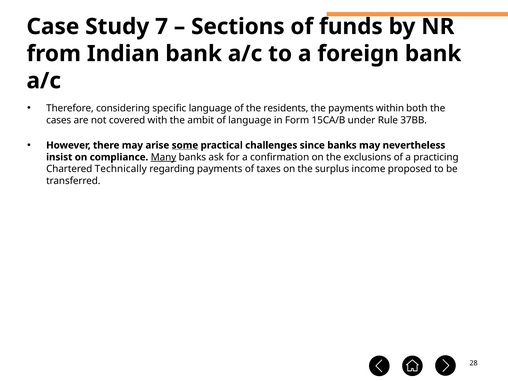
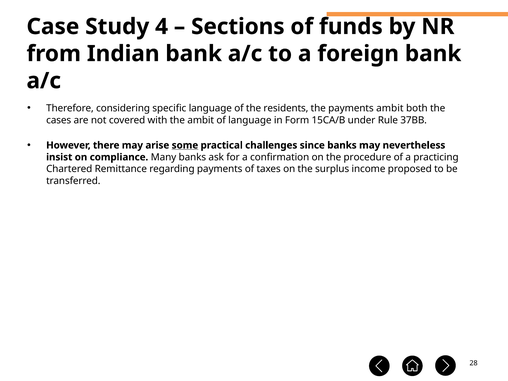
7: 7 -> 4
payments within: within -> ambit
Many underline: present -> none
exclusions: exclusions -> procedure
Technically: Technically -> Remittance
